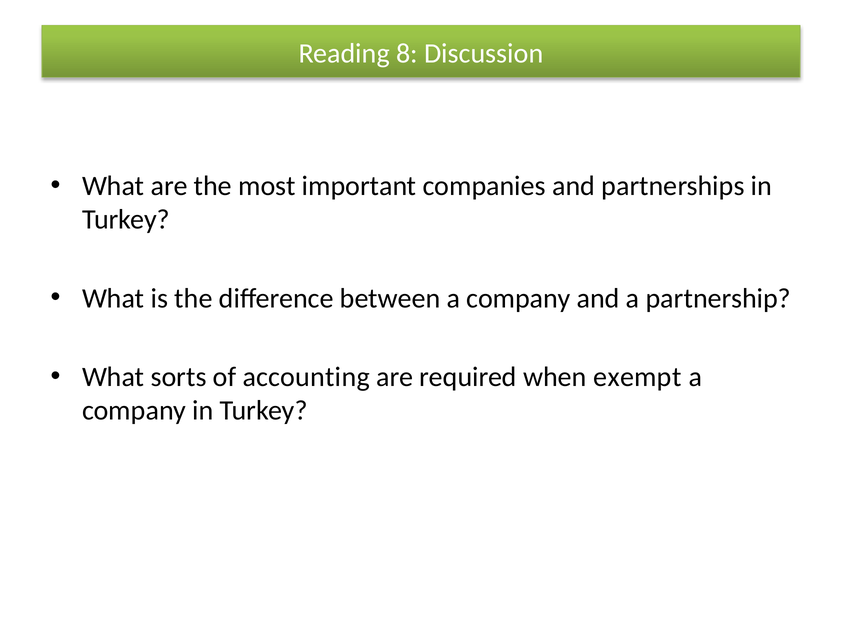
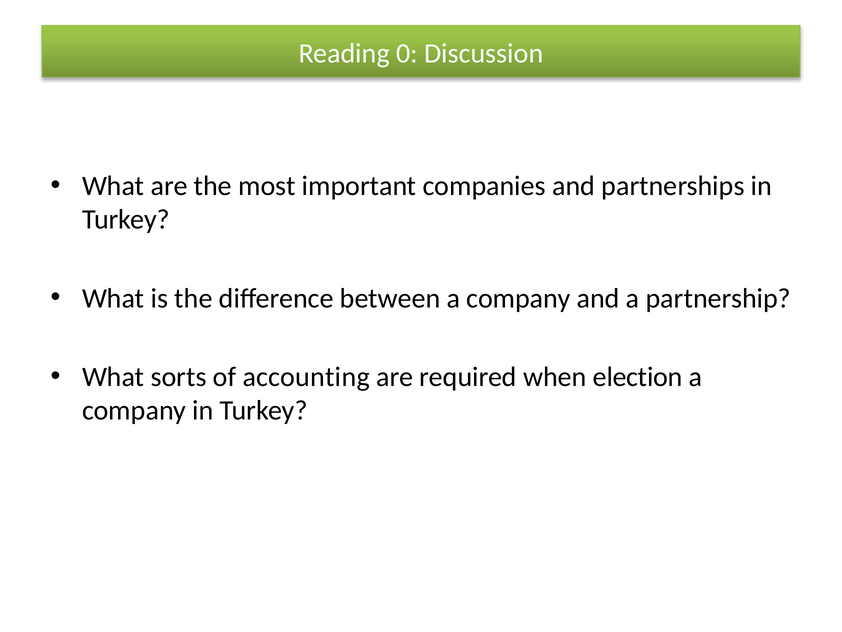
8: 8 -> 0
exempt: exempt -> election
